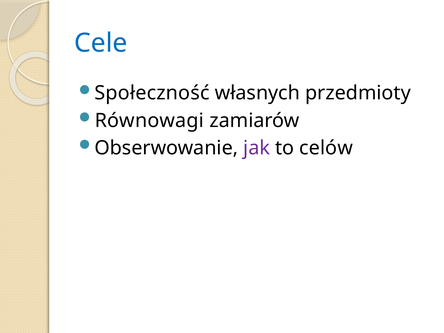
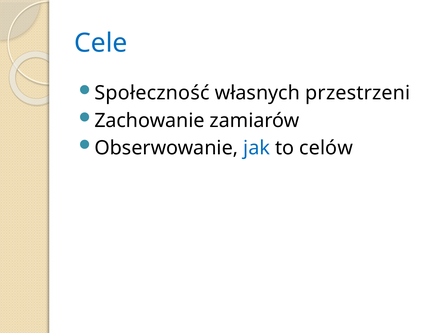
przedmioty: przedmioty -> przestrzeni
Równowagi: Równowagi -> Zachowanie
jak colour: purple -> blue
